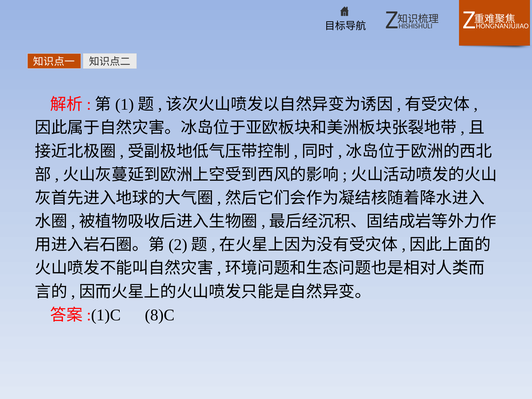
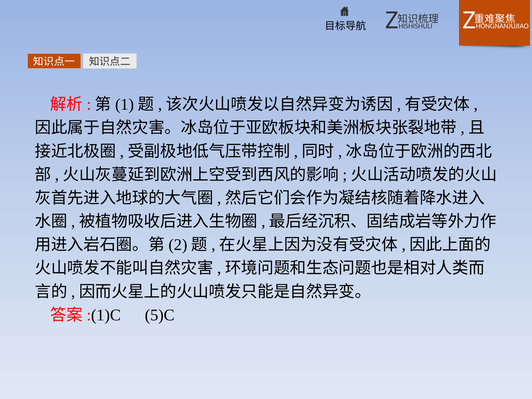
8)C: 8)C -> 5)C
